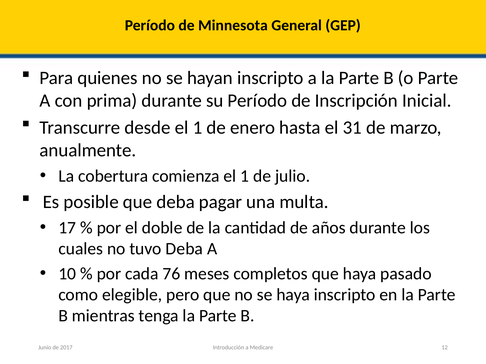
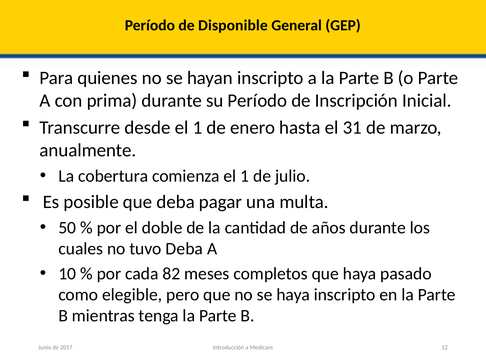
Minnesota: Minnesota -> Disponible
17: 17 -> 50
76: 76 -> 82
